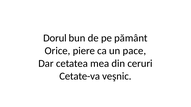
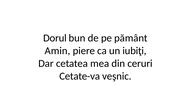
Orice: Orice -> Amin
pace: pace -> iubiţi
